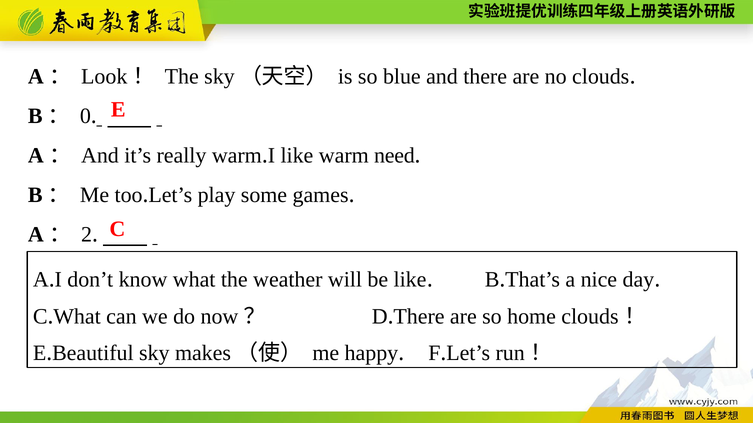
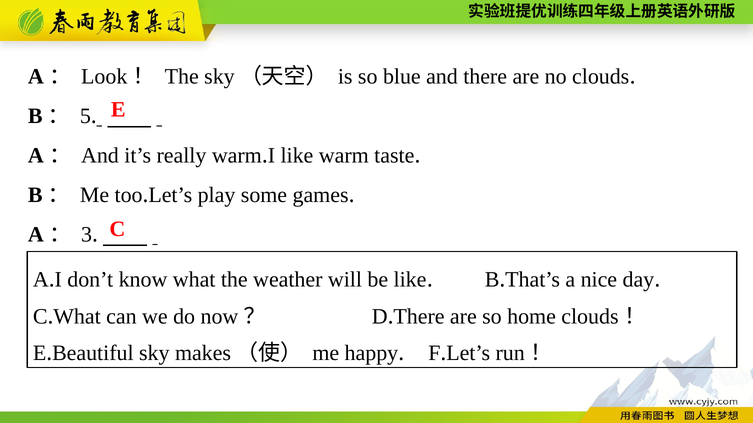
0: 0 -> 5
need: need -> taste
2: 2 -> 3
